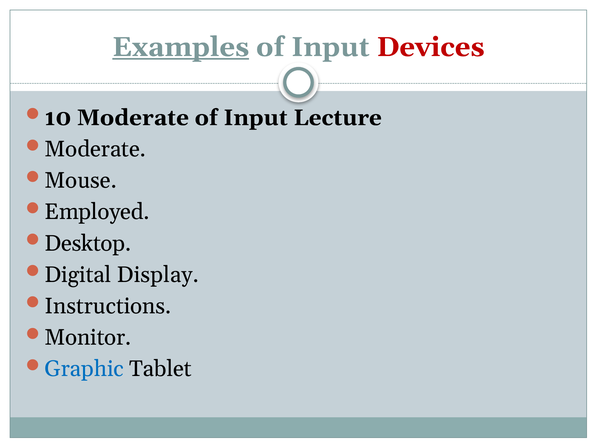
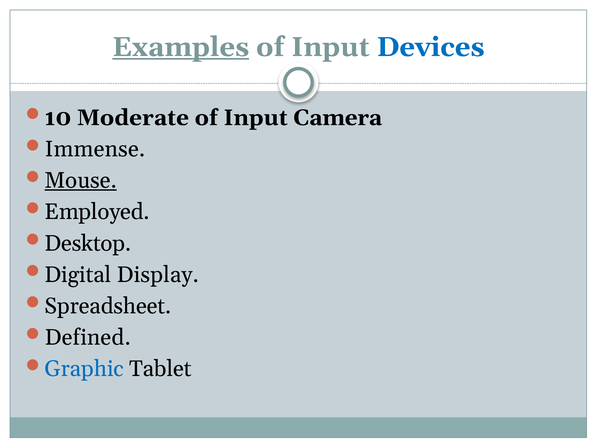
Devices colour: red -> blue
Lecture: Lecture -> Camera
Moderate at (95, 149): Moderate -> Immense
Mouse underline: none -> present
Instructions: Instructions -> Spreadsheet
Monitor: Monitor -> Defined
